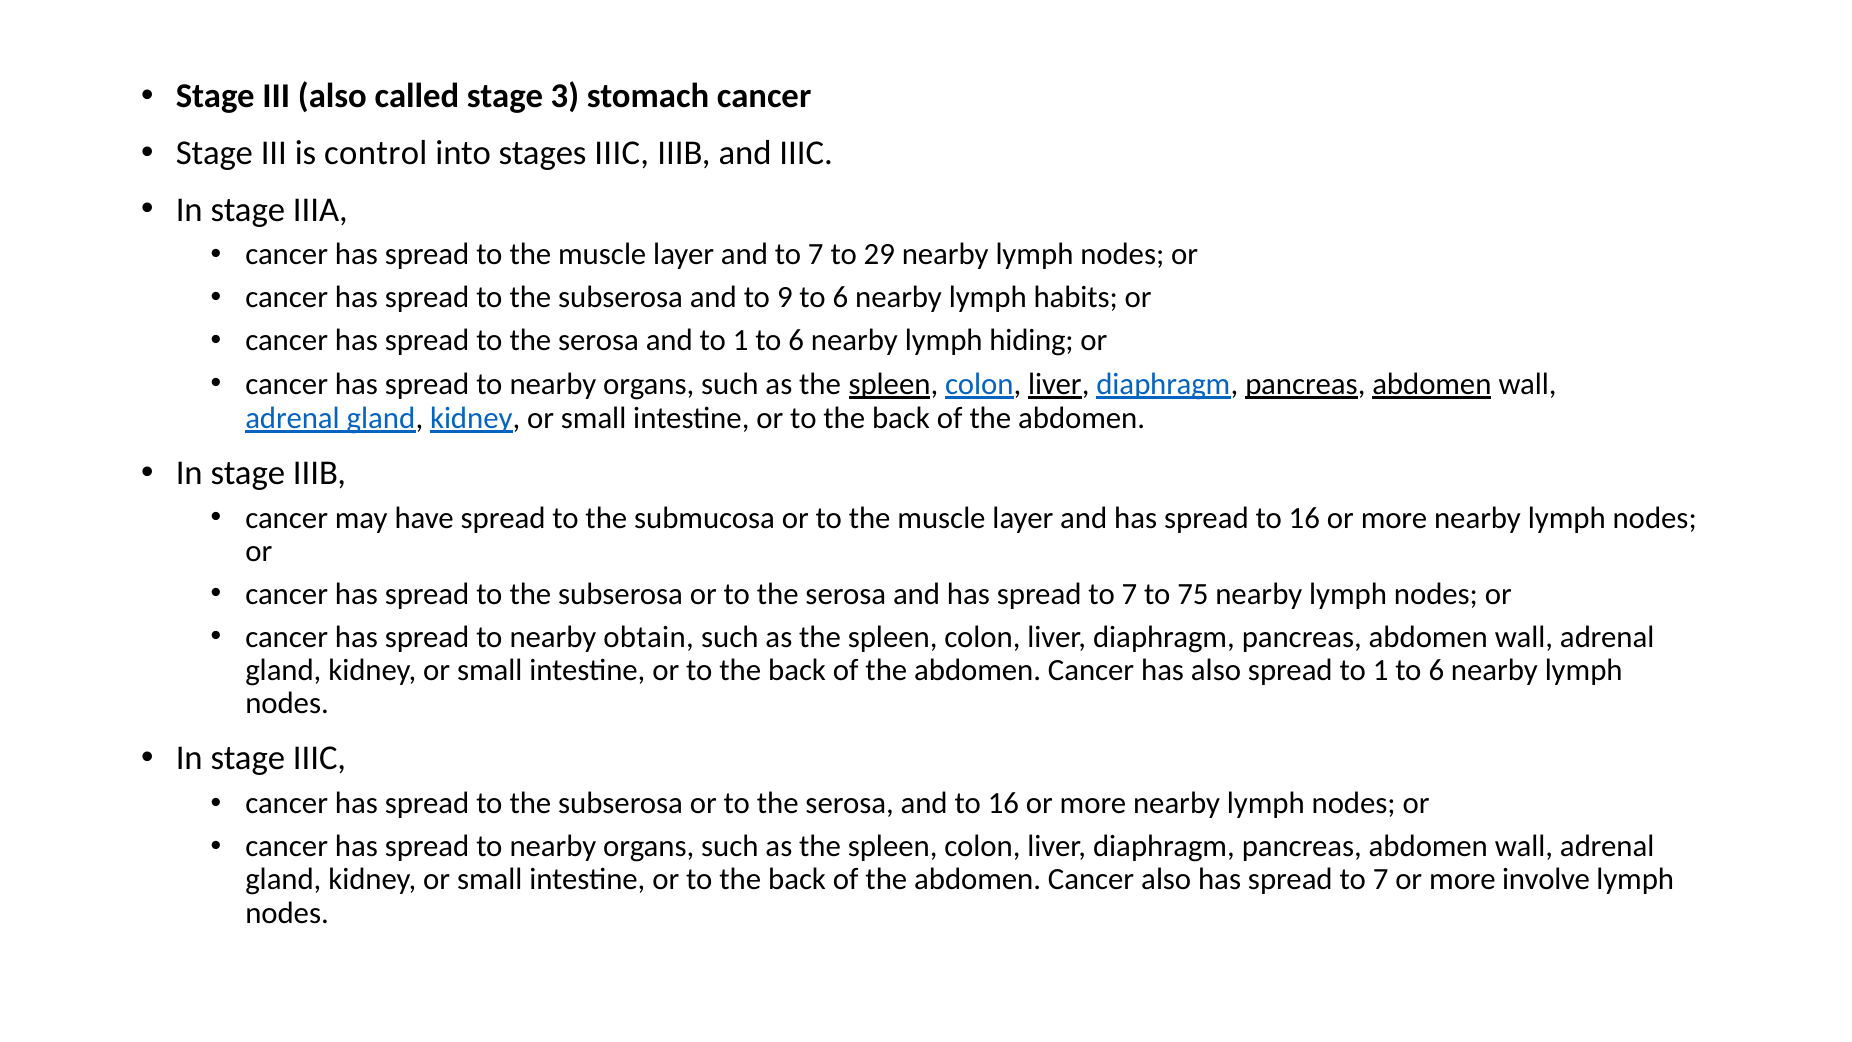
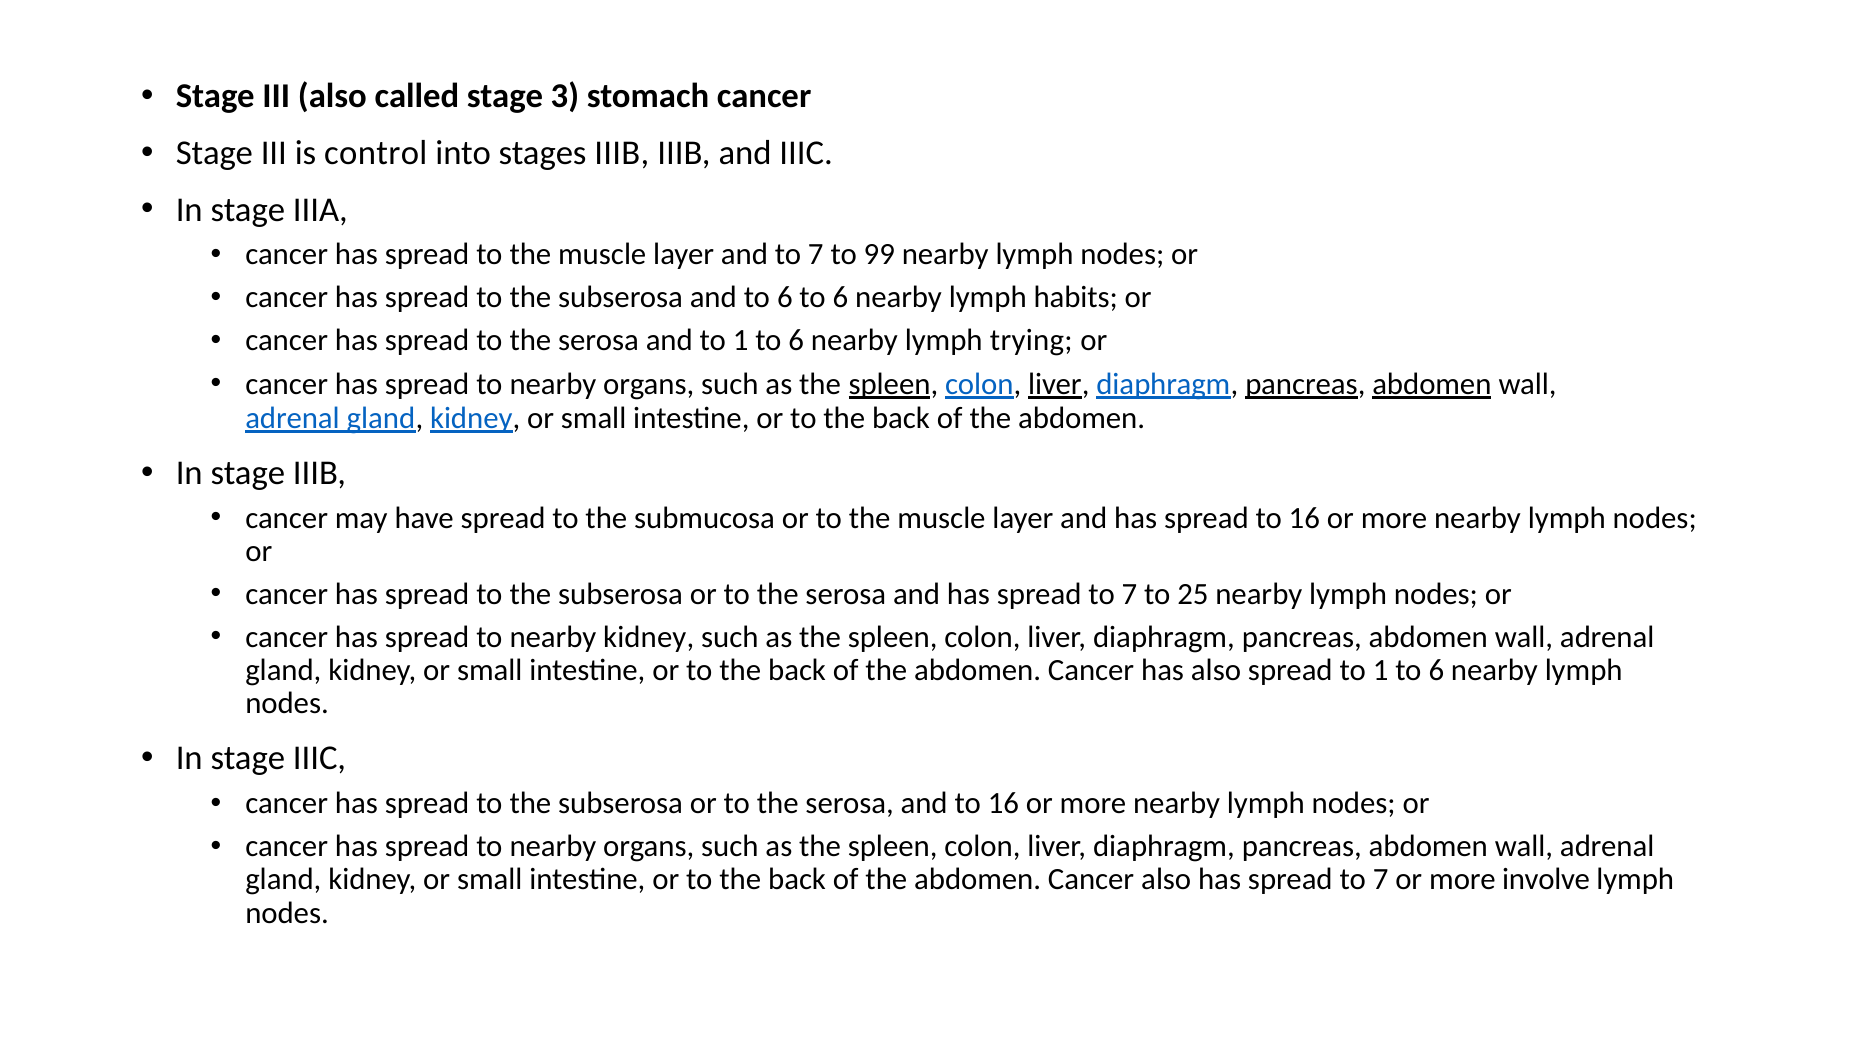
stages IIIC: IIIC -> IIIB
29: 29 -> 99
and to 9: 9 -> 6
hiding: hiding -> trying
75: 75 -> 25
nearby obtain: obtain -> kidney
